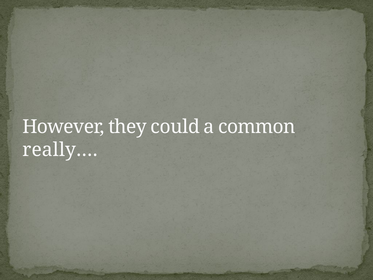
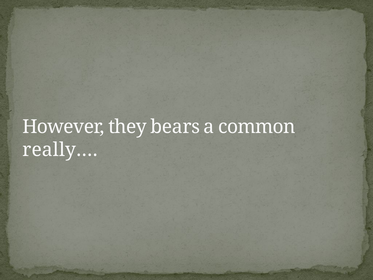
could: could -> bears
